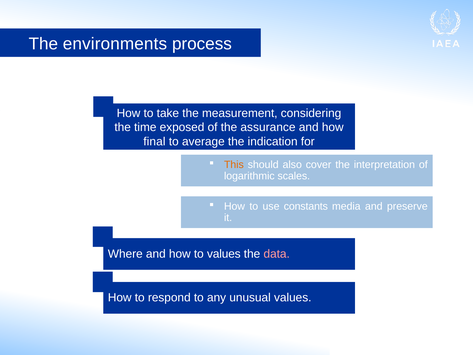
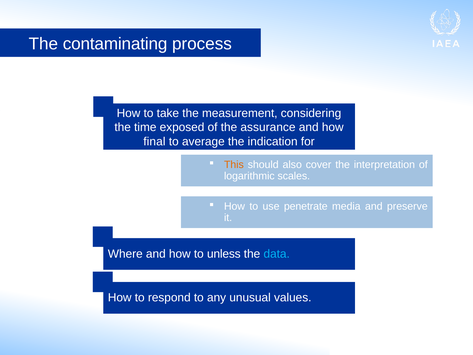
environments: environments -> contaminating
constants: constants -> penetrate
to values: values -> unless
data colour: pink -> light blue
